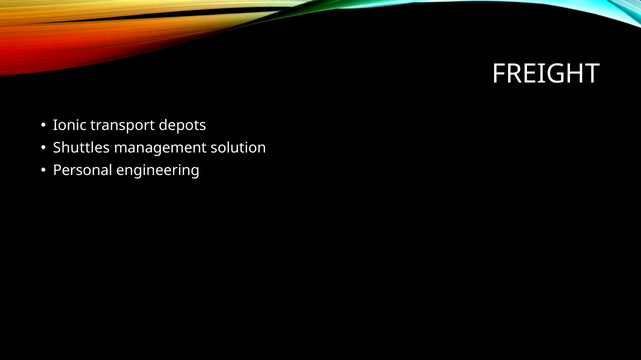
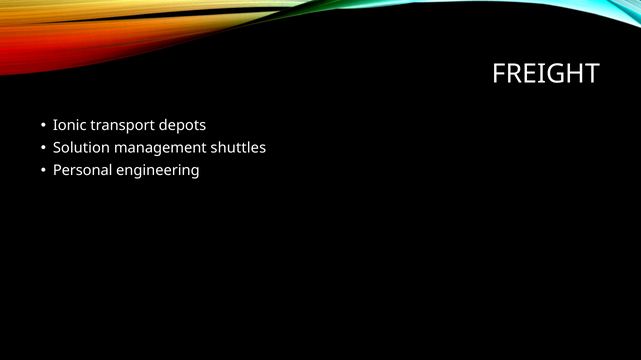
Shuttles: Shuttles -> Solution
solution: solution -> shuttles
